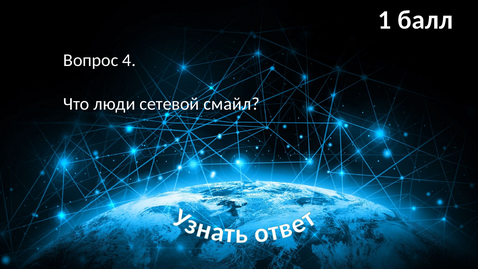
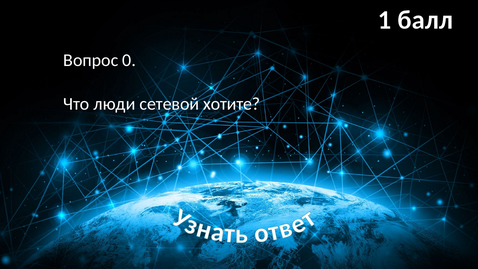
4: 4 -> 0
смайл: смайл -> хотите
